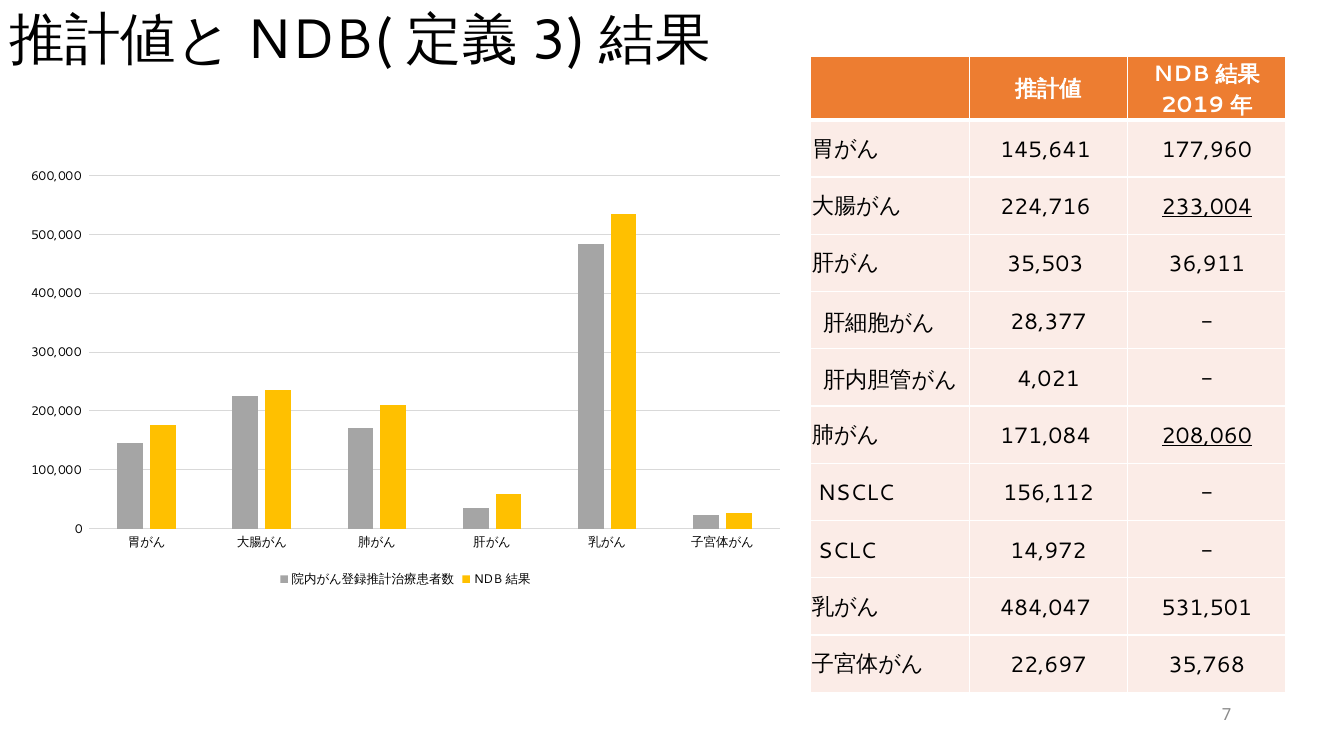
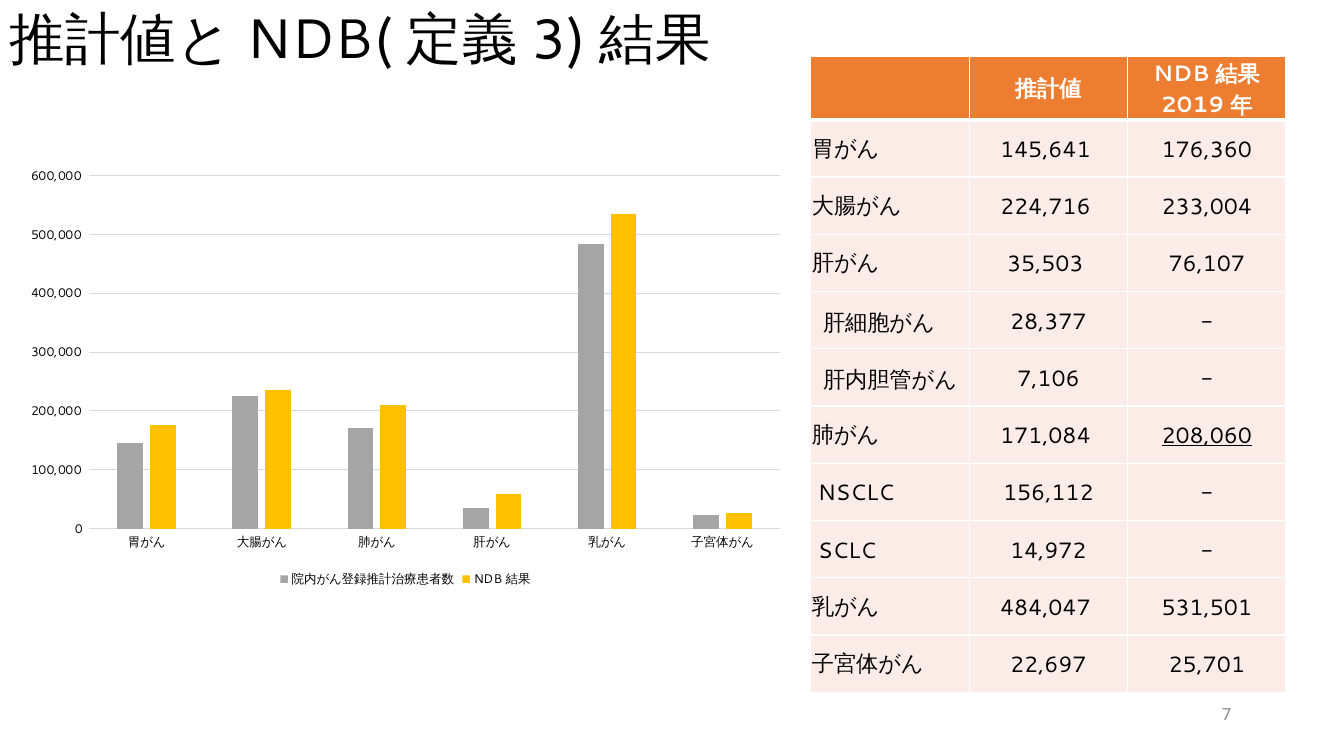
177,960: 177,960 -> 176,360
233,004 underline: present -> none
36,911: 36,911 -> 76,107
4,021: 4,021 -> 7,106
35,768: 35,768 -> 25,701
